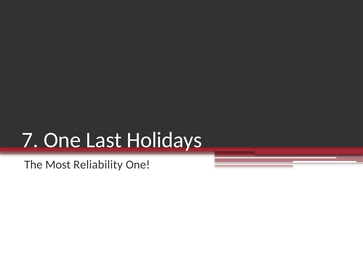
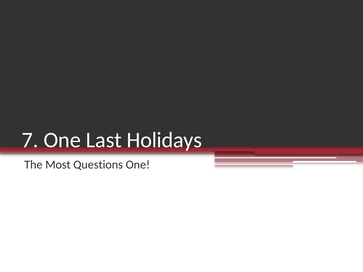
Reliability: Reliability -> Questions
